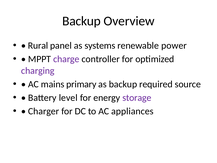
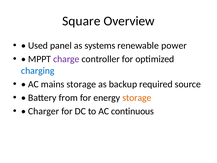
Backup at (82, 21): Backup -> Square
Rural: Rural -> Used
charging colour: purple -> blue
mains primary: primary -> storage
level: level -> from
storage at (137, 98) colour: purple -> orange
appliances: appliances -> continuous
